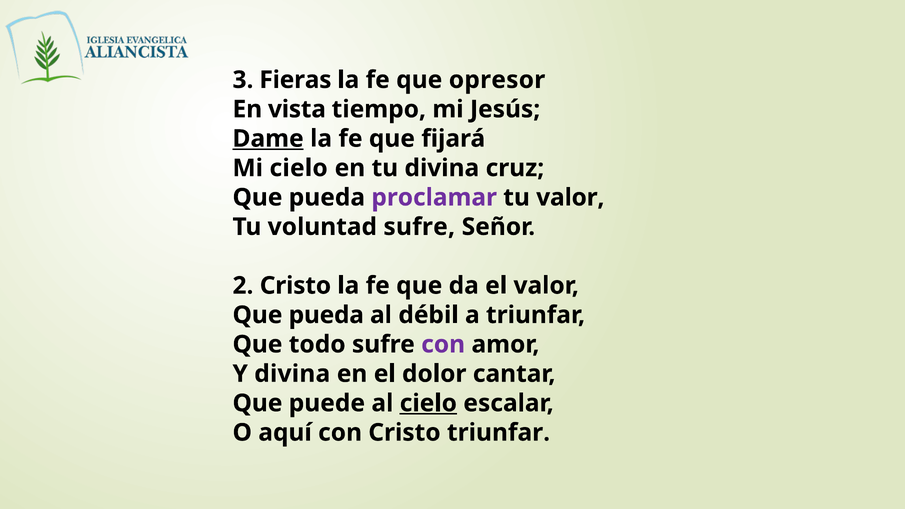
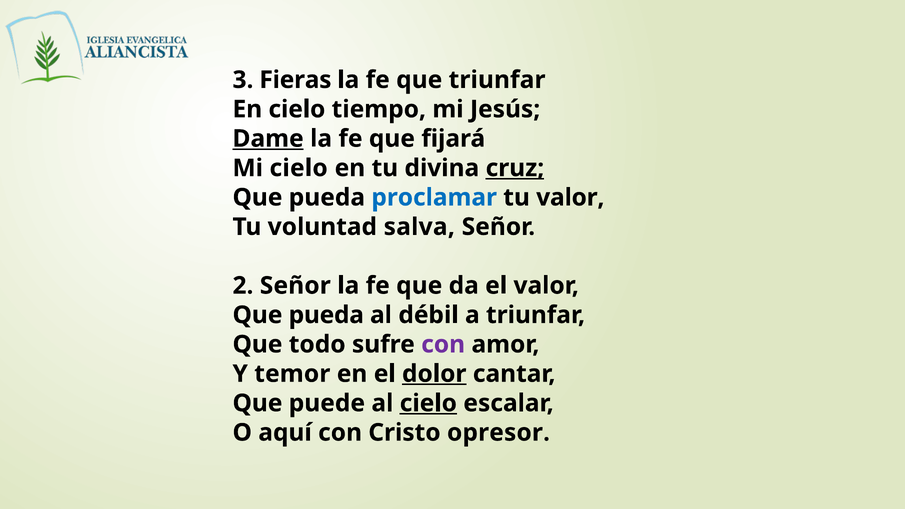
que opresor: opresor -> triunfar
En vista: vista -> cielo
cruz underline: none -> present
proclamar colour: purple -> blue
voluntad sufre: sufre -> salva
2 Cristo: Cristo -> Señor
Y divina: divina -> temor
dolor underline: none -> present
Cristo triunfar: triunfar -> opresor
